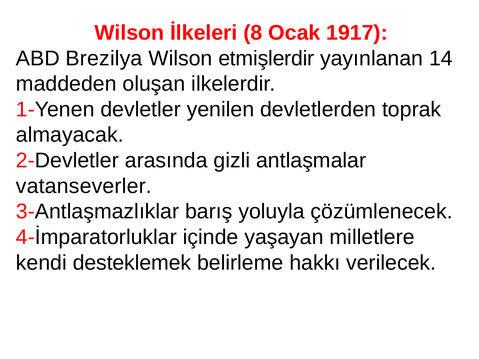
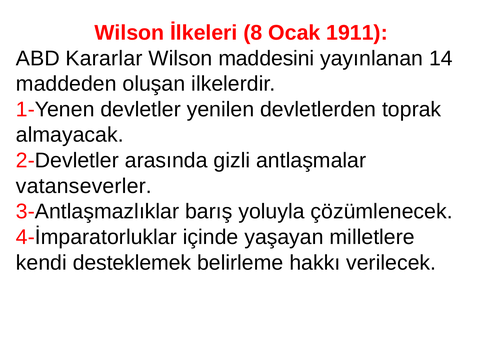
1917: 1917 -> 1911
Brezilya: Brezilya -> Kararlar
etmişlerdir: etmişlerdir -> maddesini
